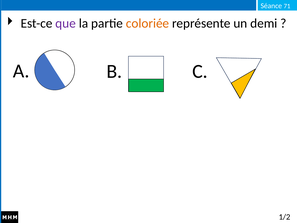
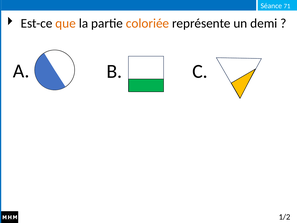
que colour: purple -> orange
